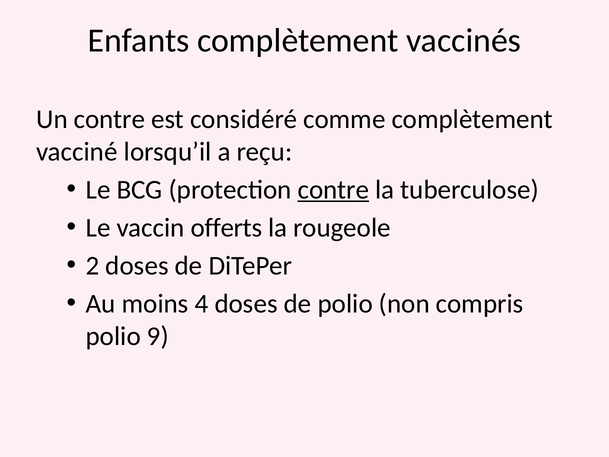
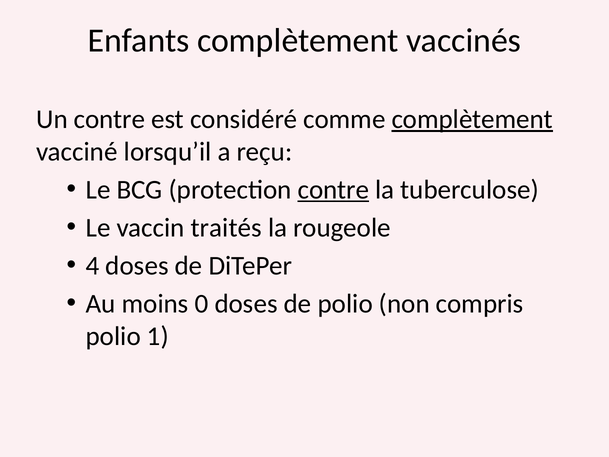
complètement at (472, 119) underline: none -> present
offerts: offerts -> traités
2: 2 -> 4
4: 4 -> 0
9: 9 -> 1
